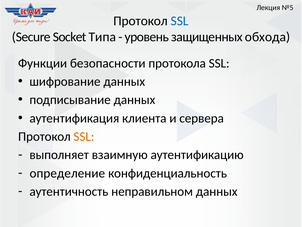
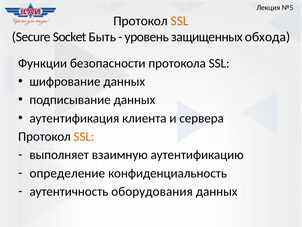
SSL at (180, 21) colour: blue -> orange
Типа: Типа -> Быть
неправильном: неправильном -> оборудования
